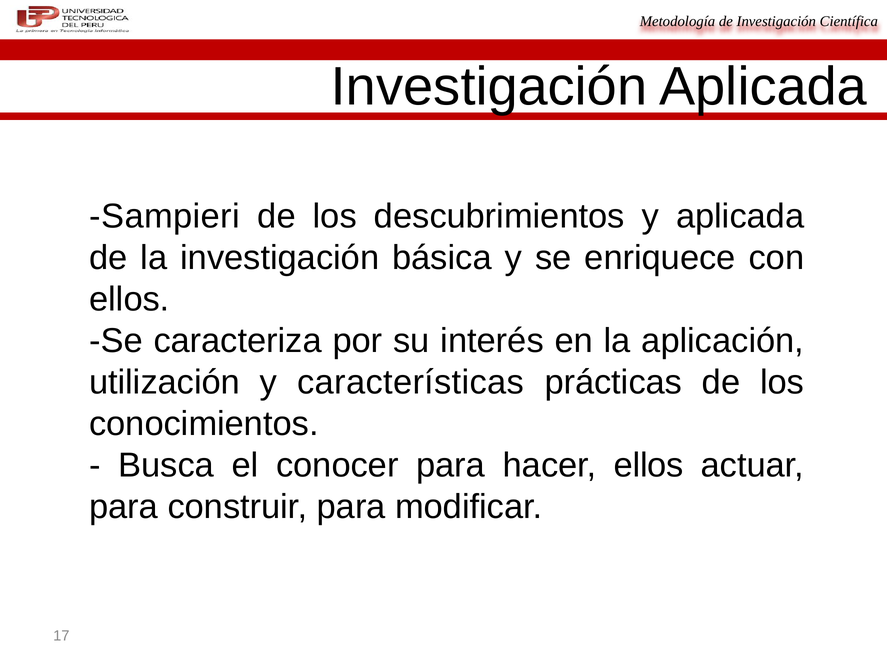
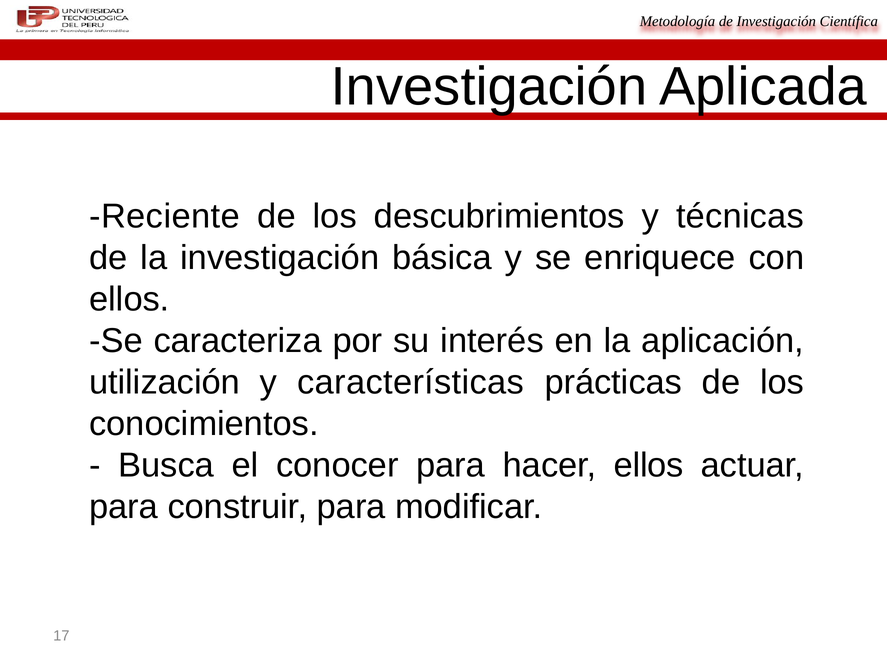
Sampieri: Sampieri -> Reciente
y aplicada: aplicada -> técnicas
